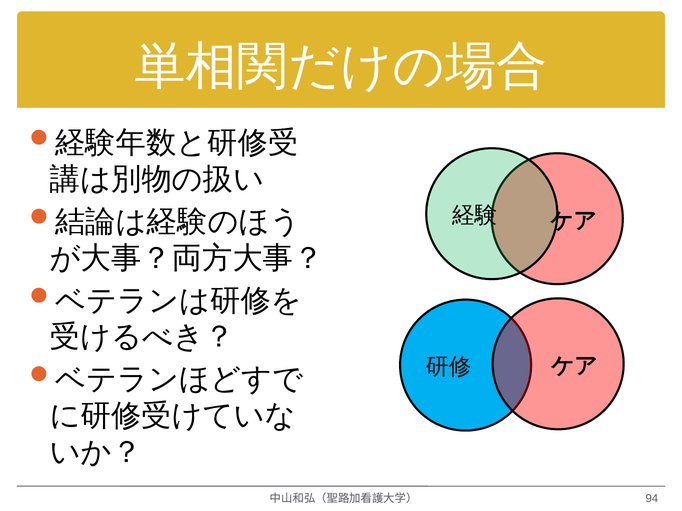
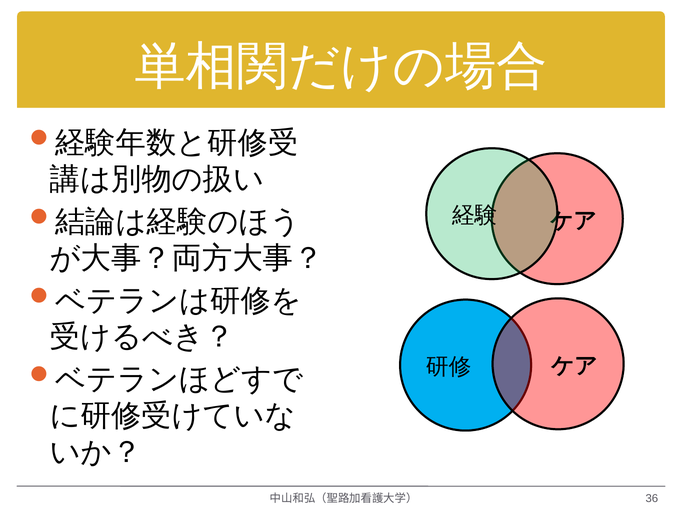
94: 94 -> 36
